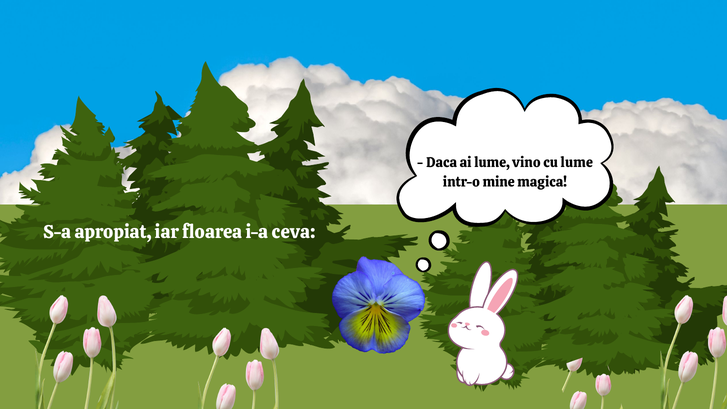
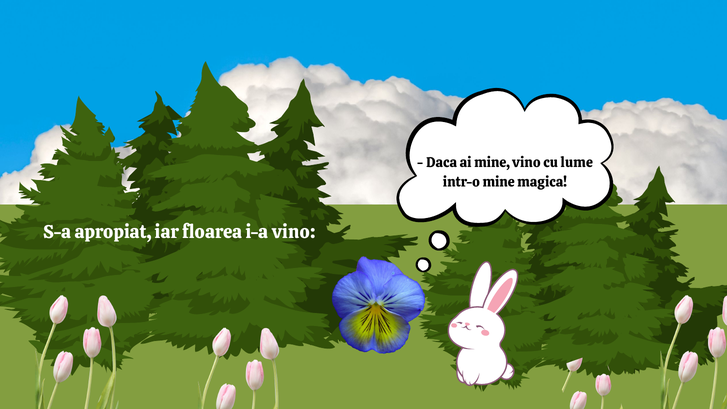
ai lume: lume -> mine
i-a ceva: ceva -> vino
